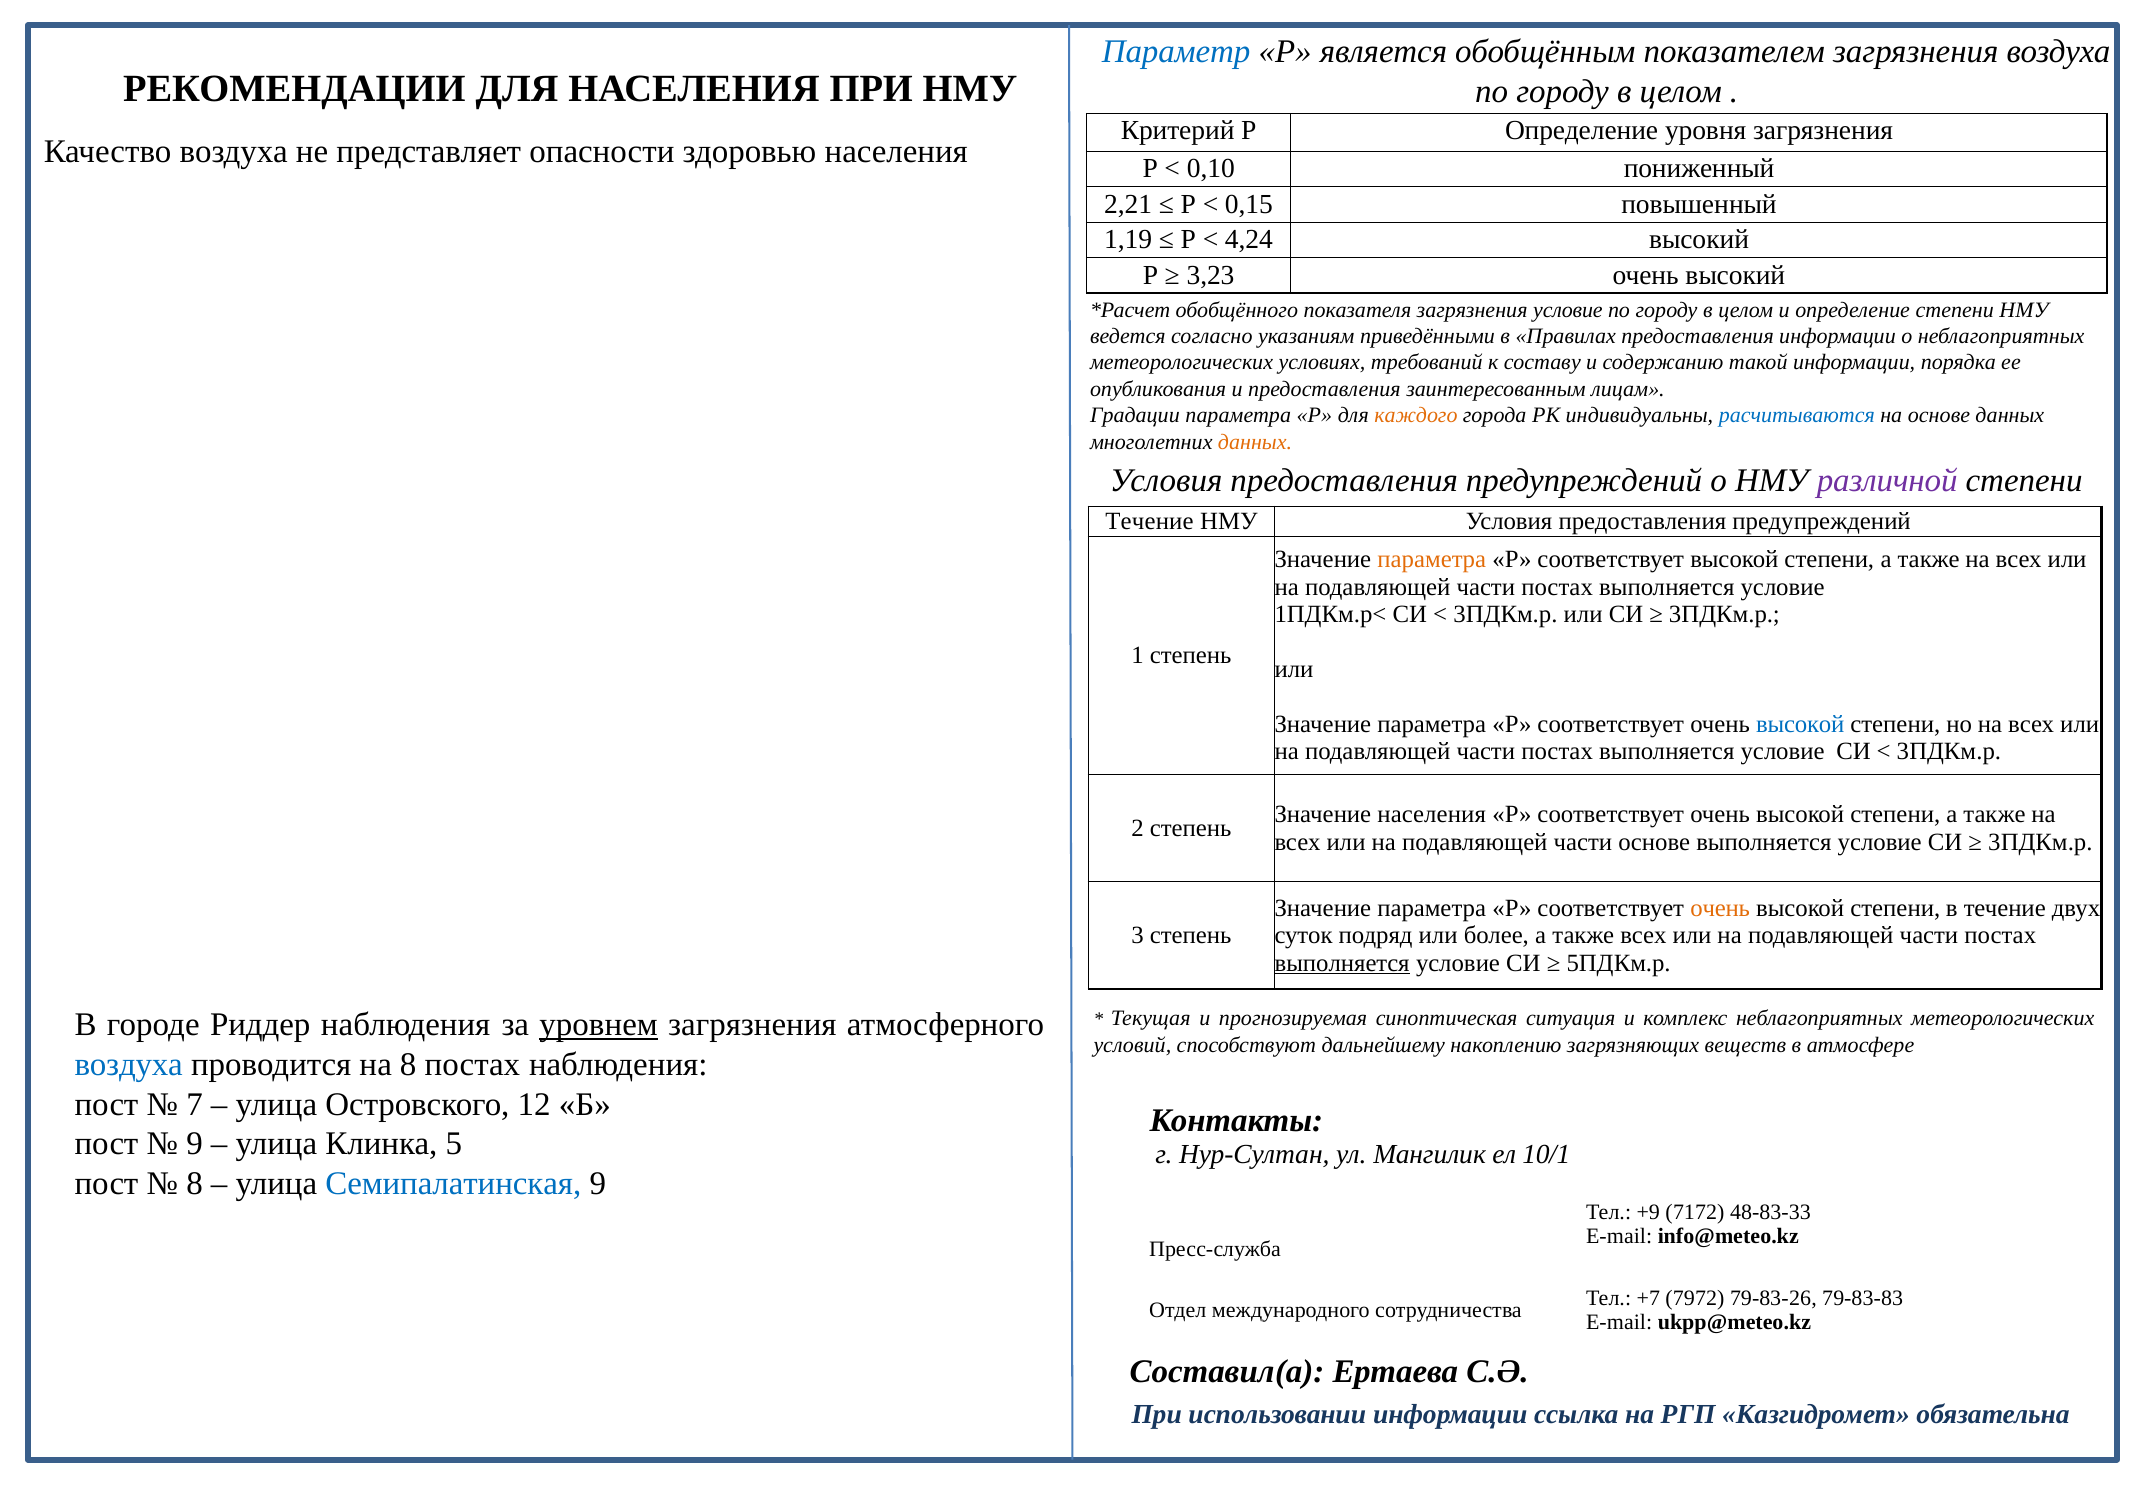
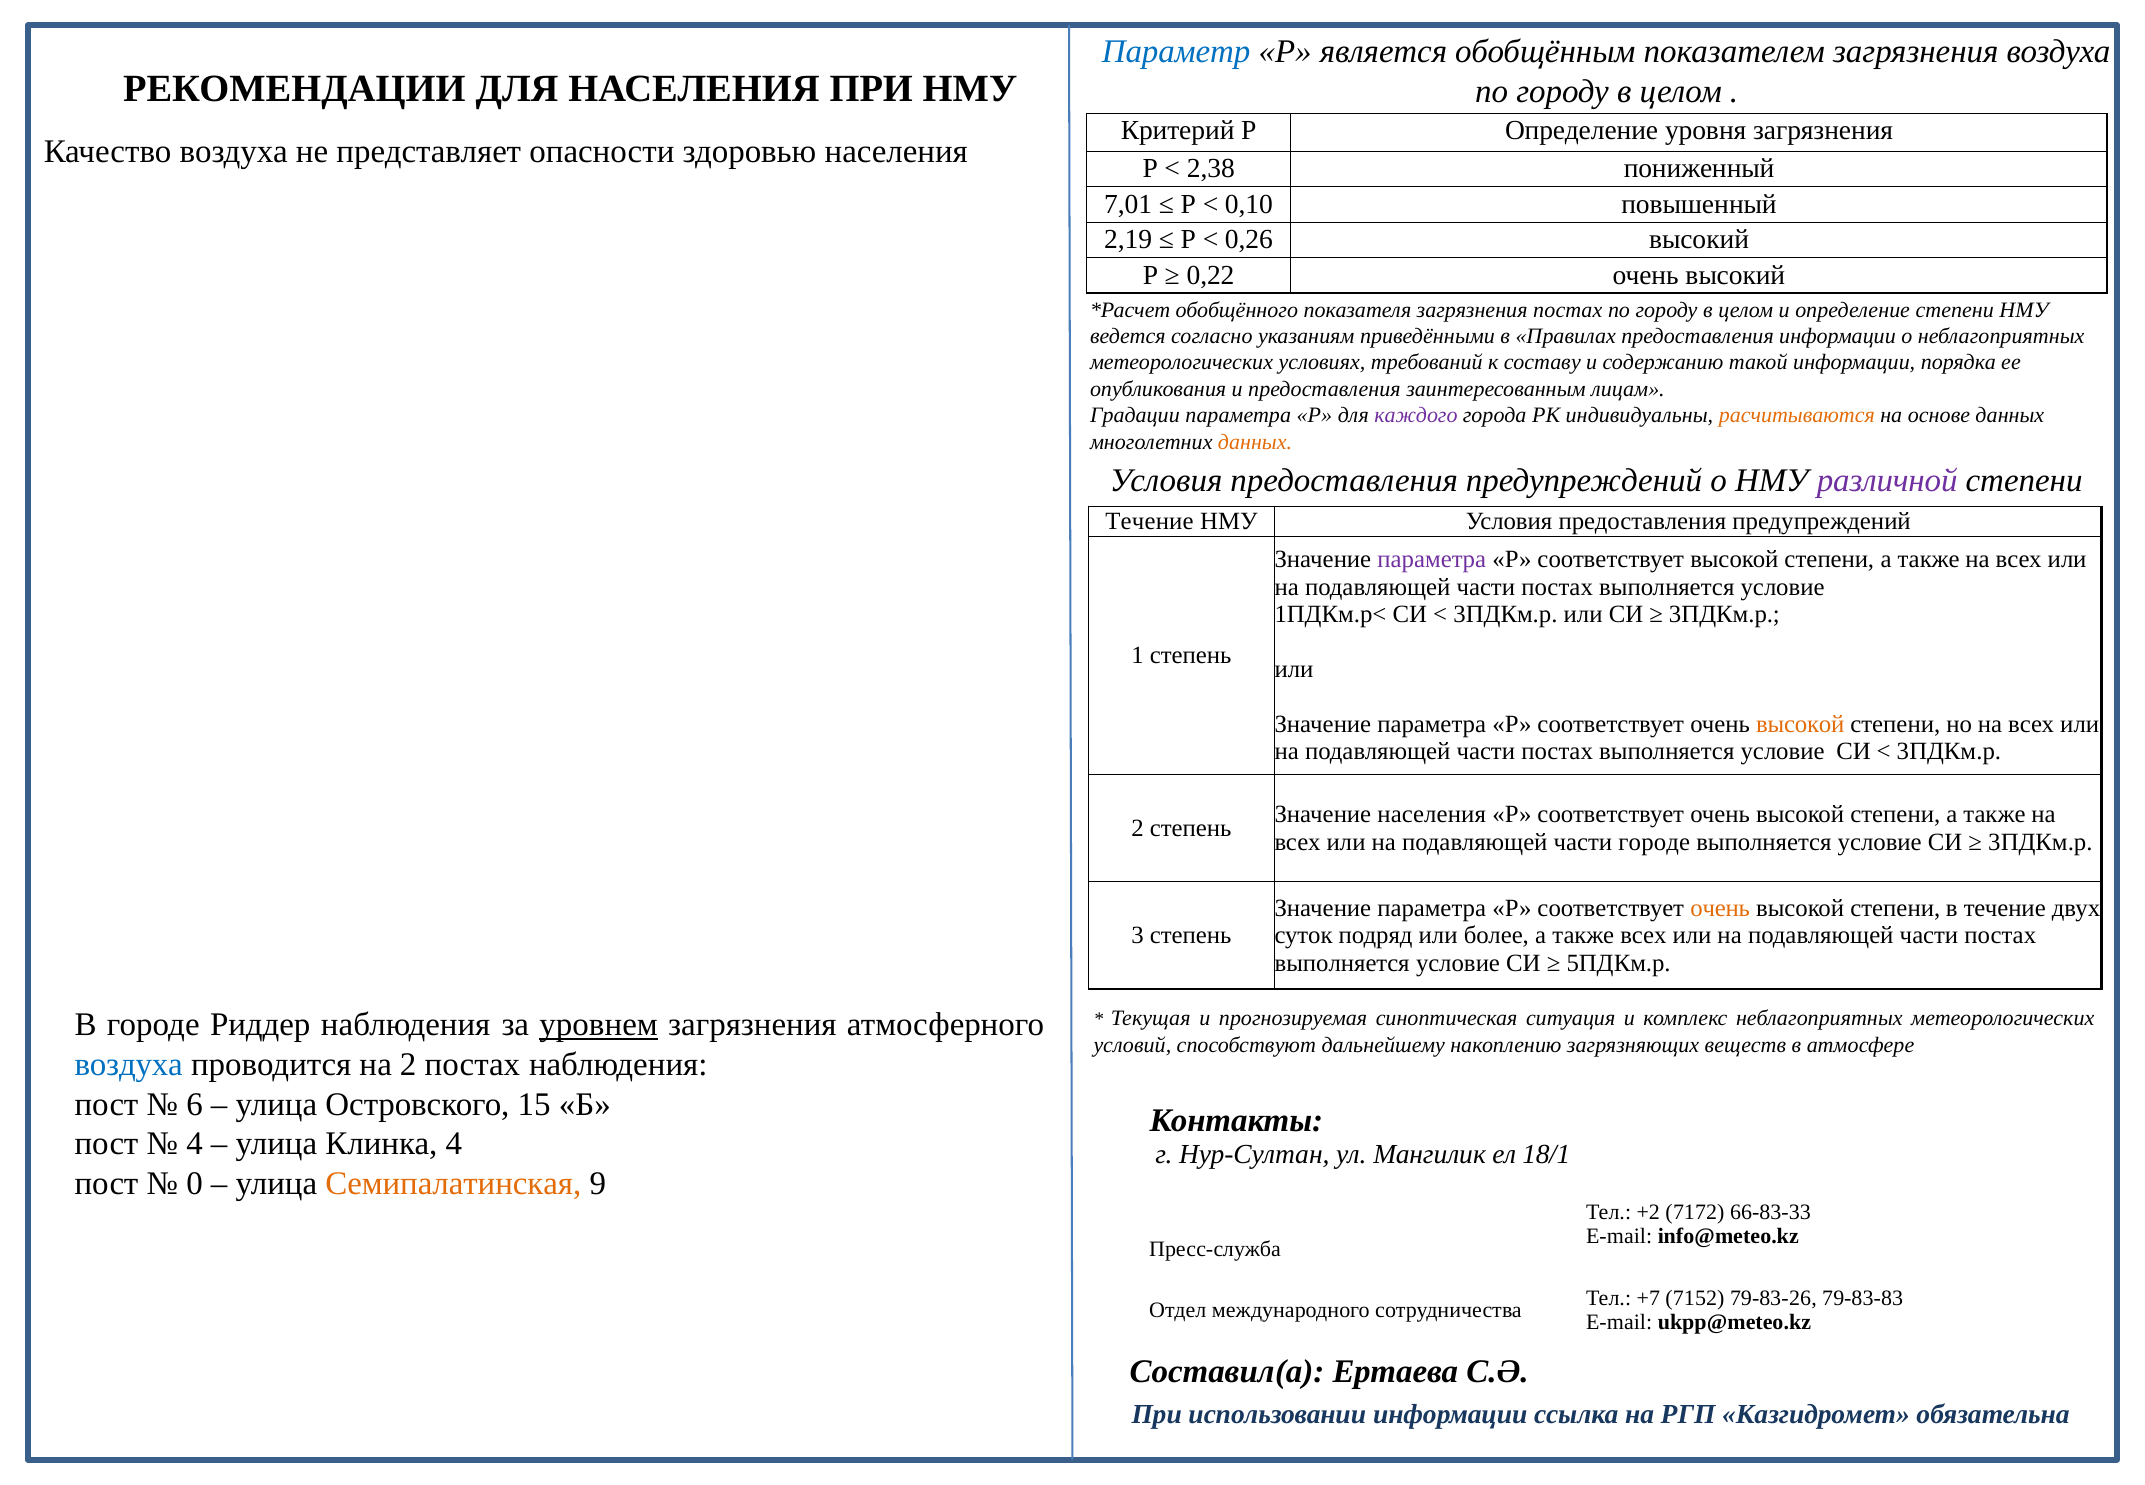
0,10: 0,10 -> 2,38
2,21: 2,21 -> 7,01
0,15: 0,15 -> 0,10
1,19: 1,19 -> 2,19
4,24: 4,24 -> 0,26
3,23: 3,23 -> 0,22
загрязнения условие: условие -> постах
каждого colour: orange -> purple
расчитываются colour: blue -> orange
параметра at (1432, 559) colour: orange -> purple
высокой at (1800, 724) colour: blue -> orange
части основе: основе -> городе
выполняется at (1342, 963) underline: present -> none
на 8: 8 -> 2
7: 7 -> 6
12: 12 -> 15
9 at (194, 1144): 9 -> 4
Клинка 5: 5 -> 4
10/1: 10/1 -> 18/1
8 at (194, 1183): 8 -> 0
Семипалатинская colour: blue -> orange
+9: +9 -> +2
48-83-33: 48-83-33 -> 66-83-33
7972: 7972 -> 7152
